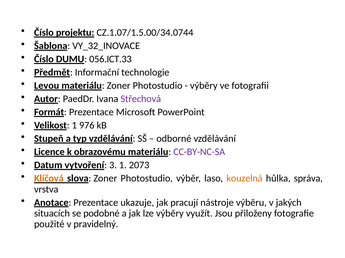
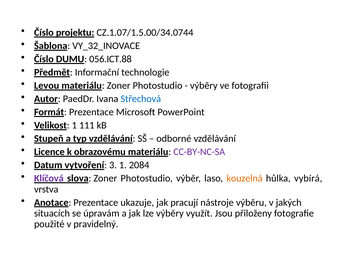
056.ICT.33: 056.ICT.33 -> 056.ICT.88
Střechová colour: purple -> blue
976: 976 -> 111
2073: 2073 -> 2084
Klíčová colour: orange -> purple
správa: správa -> vybírá
podobné: podobné -> úpravám
